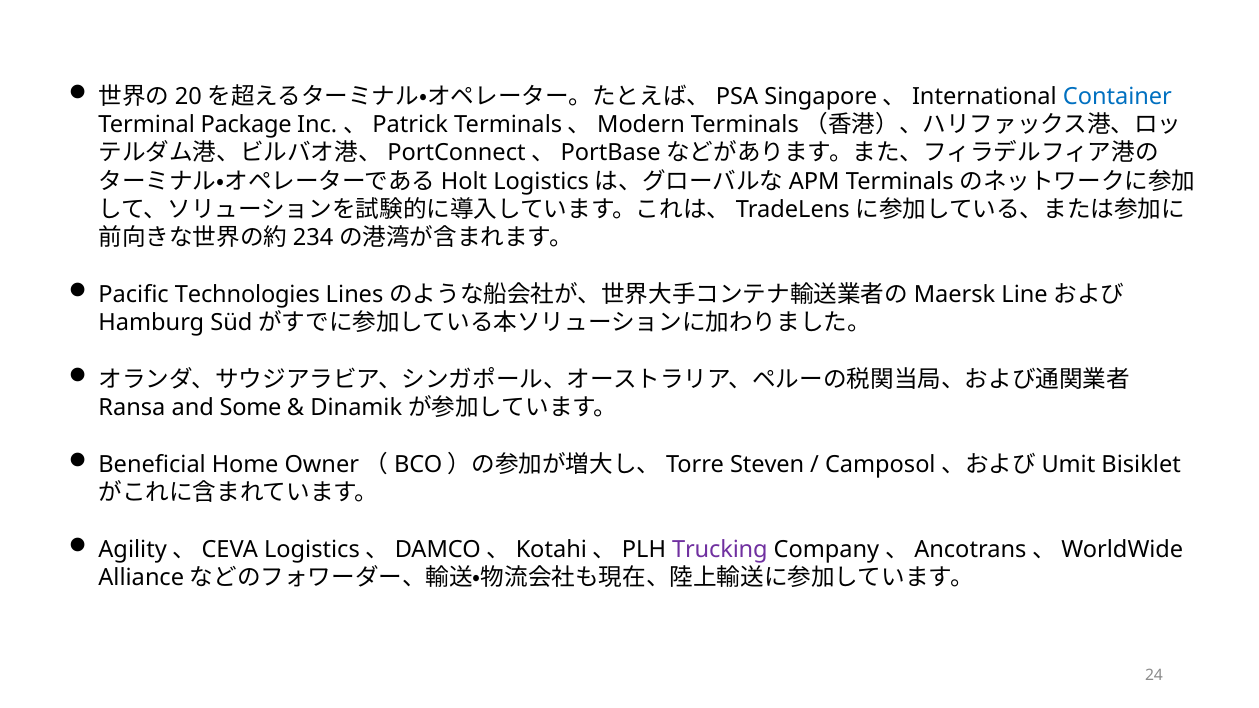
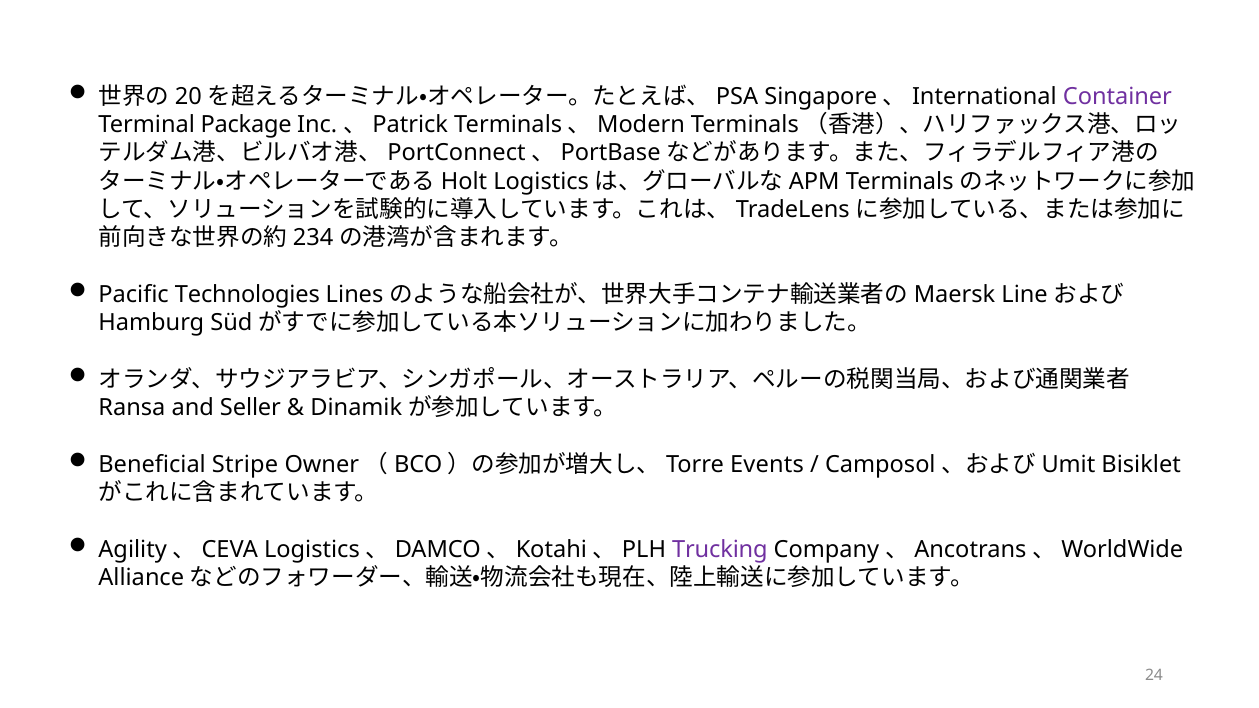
Container colour: blue -> purple
Some: Some -> Seller
Home: Home -> Stripe
Steven: Steven -> Events
